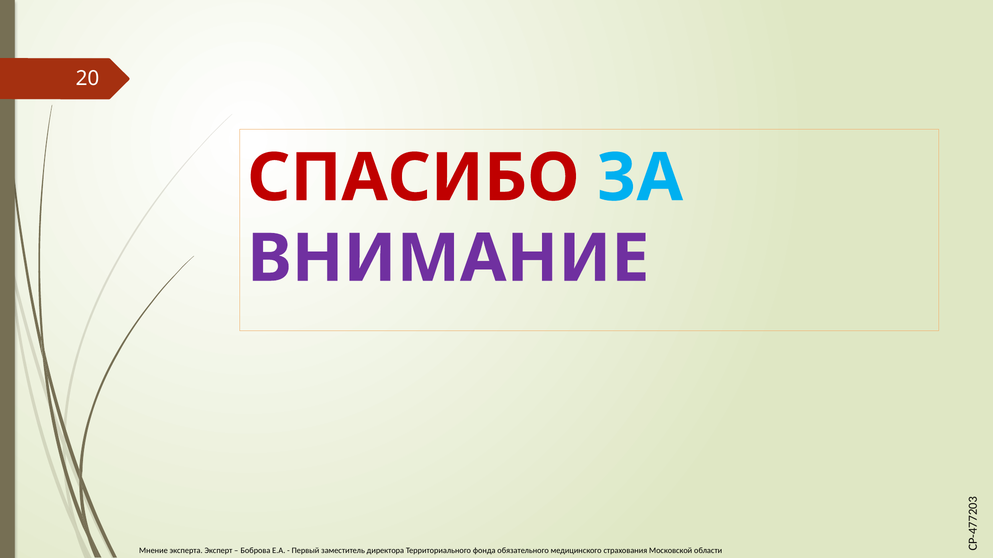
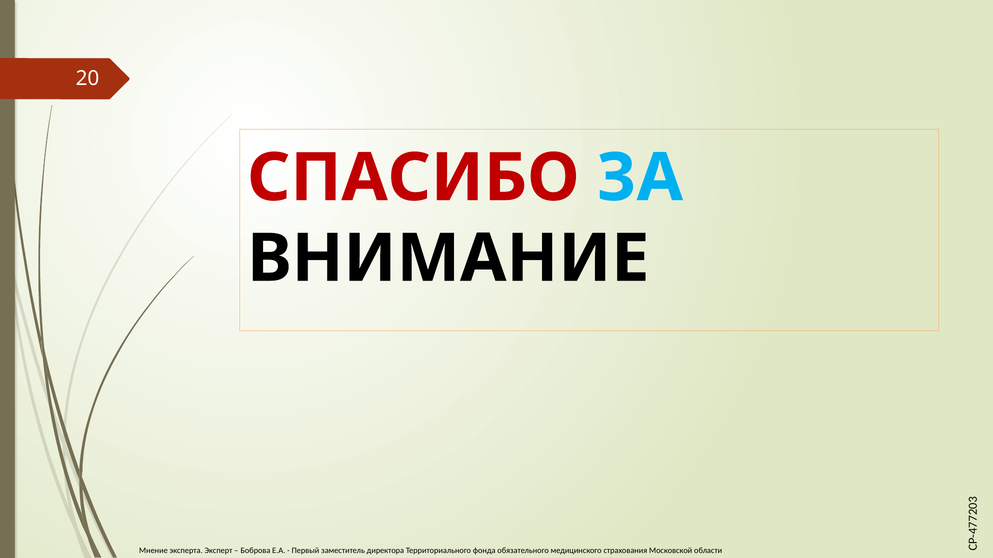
ВНИМАНИЕ colour: purple -> black
